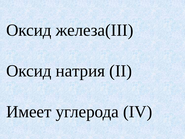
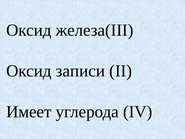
натрия: натрия -> записи
